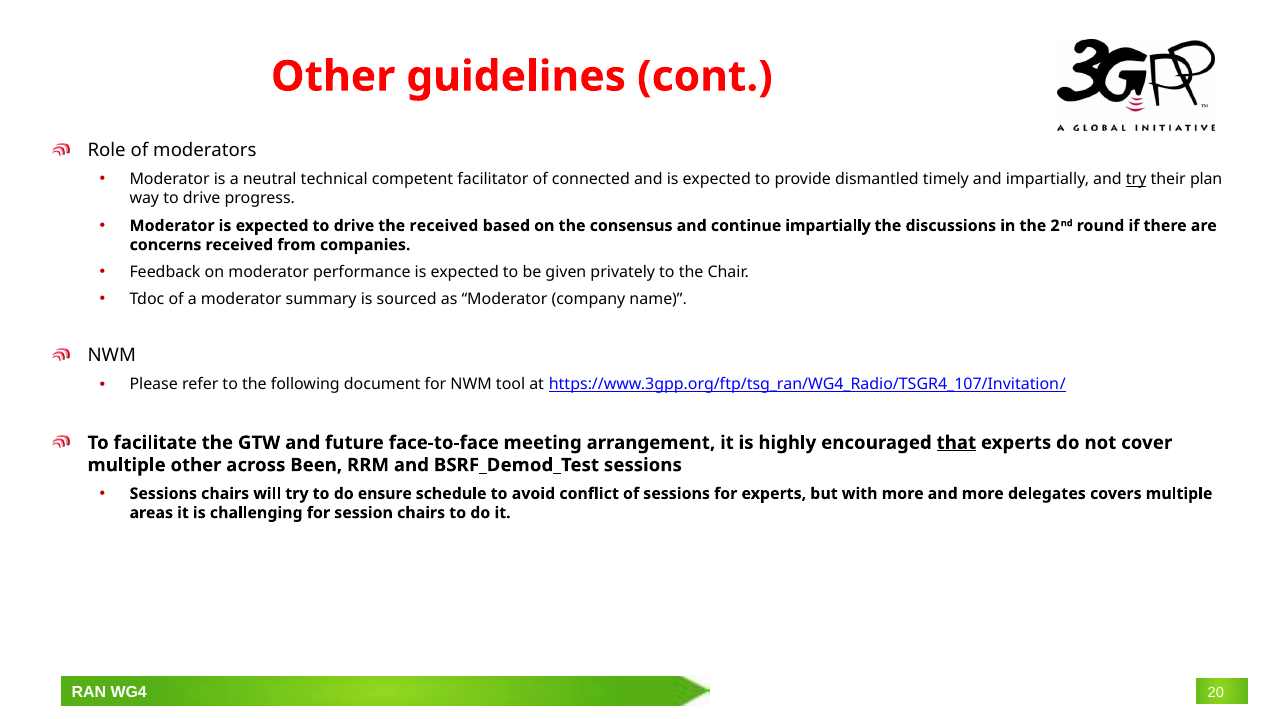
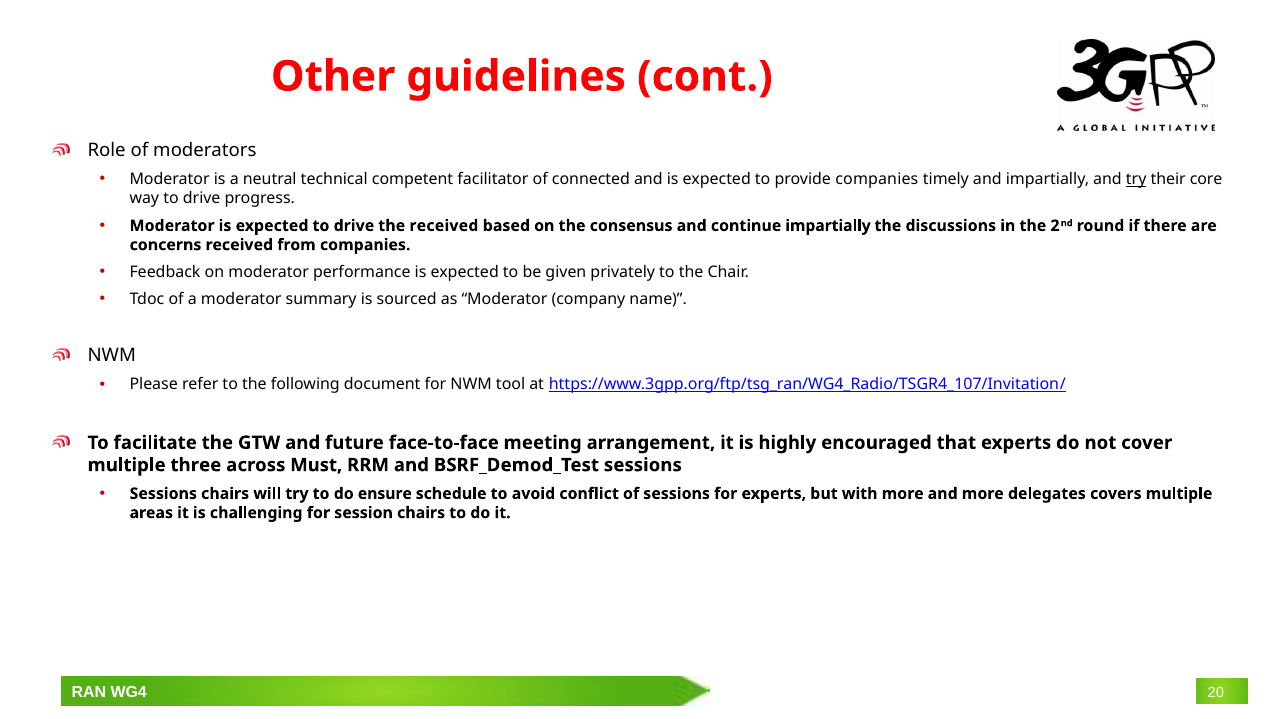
provide dismantled: dismantled -> companies
plan: plan -> core
that underline: present -> none
multiple other: other -> three
Been: Been -> Must
